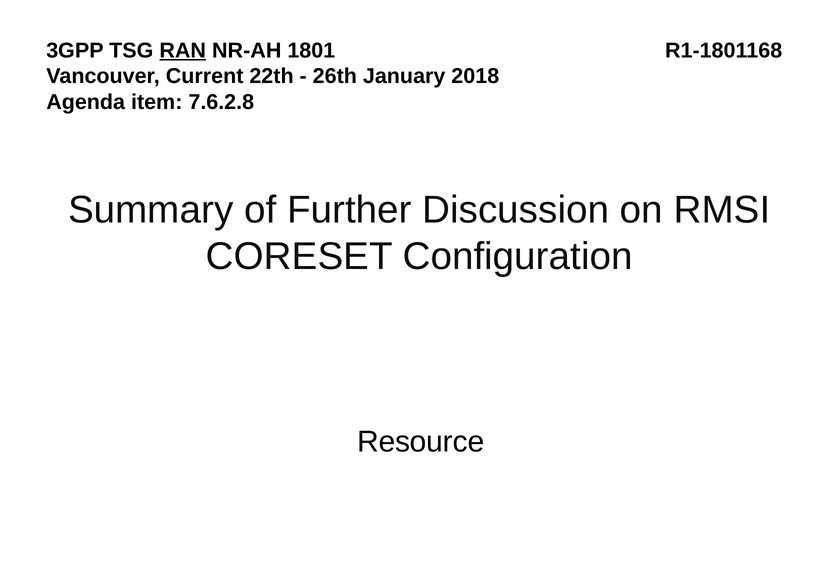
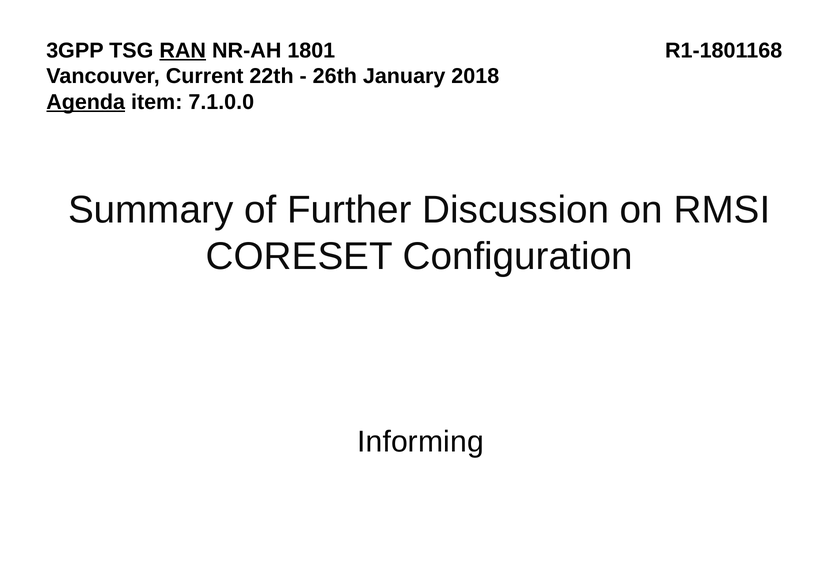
Agenda underline: none -> present
7.6.2.8: 7.6.2.8 -> 7.1.0.0
Resource: Resource -> Informing
